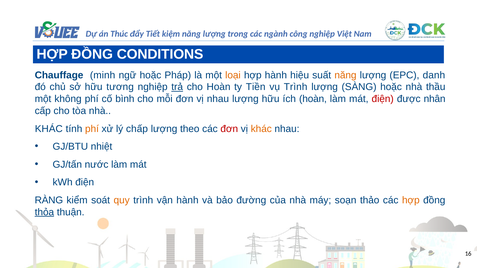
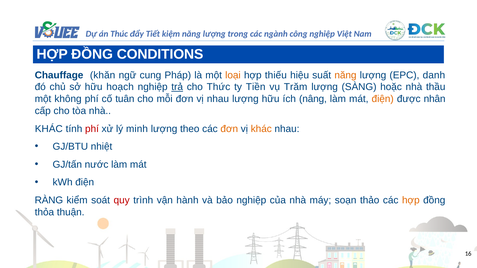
minh: minh -> khăn
ngữ hoặc: hoặc -> cung
hợp hành: hành -> thiếu
tương: tương -> hoạch
cho Hoàn: Hoàn -> Thức
vụ Trình: Trình -> Trăm
bình: bình -> tuân
ích hoàn: hoàn -> nâng
điện at (383, 99) colour: red -> orange
phí at (92, 129) colour: orange -> red
chấp: chấp -> minh
đơn at (229, 129) colour: red -> orange
quy colour: orange -> red
bảo đường: đường -> nghiệp
thỏa underline: present -> none
